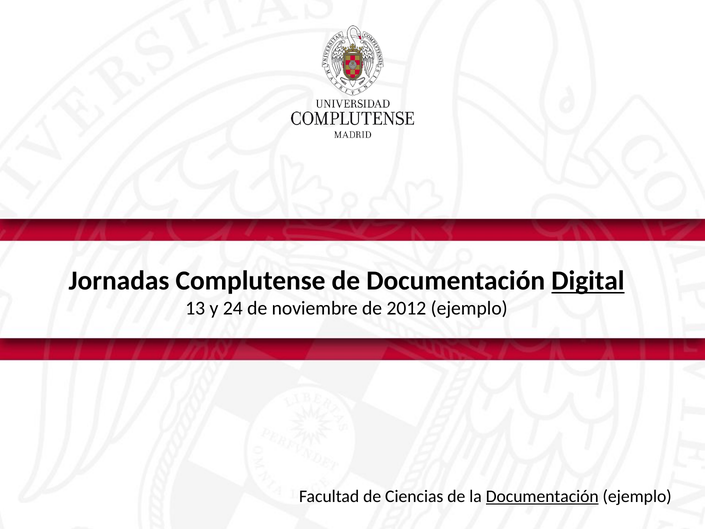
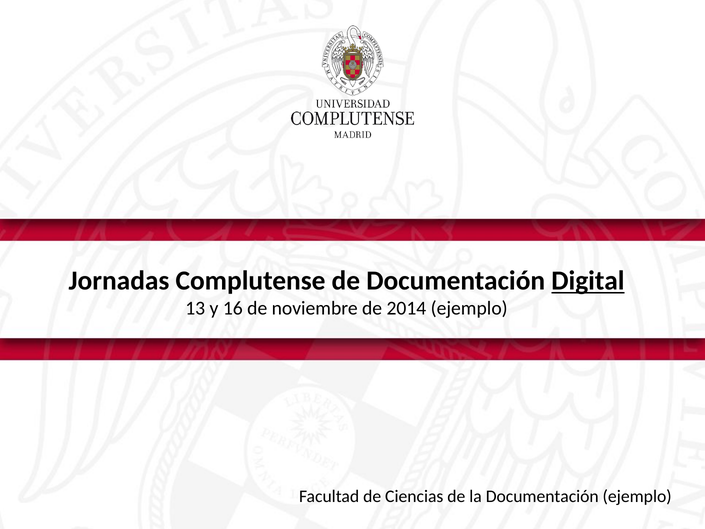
24: 24 -> 16
2012: 2012 -> 2014
Documentación at (542, 496) underline: present -> none
